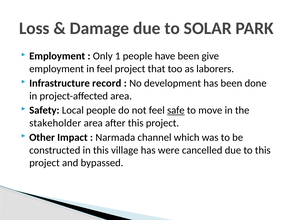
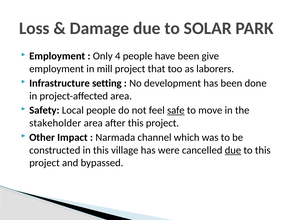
1: 1 -> 4
in feel: feel -> mill
record: record -> setting
due at (233, 150) underline: none -> present
